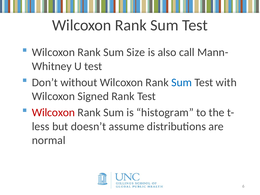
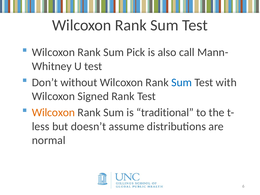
Size: Size -> Pick
Wilcoxon at (53, 113) colour: red -> orange
histogram: histogram -> traditional
